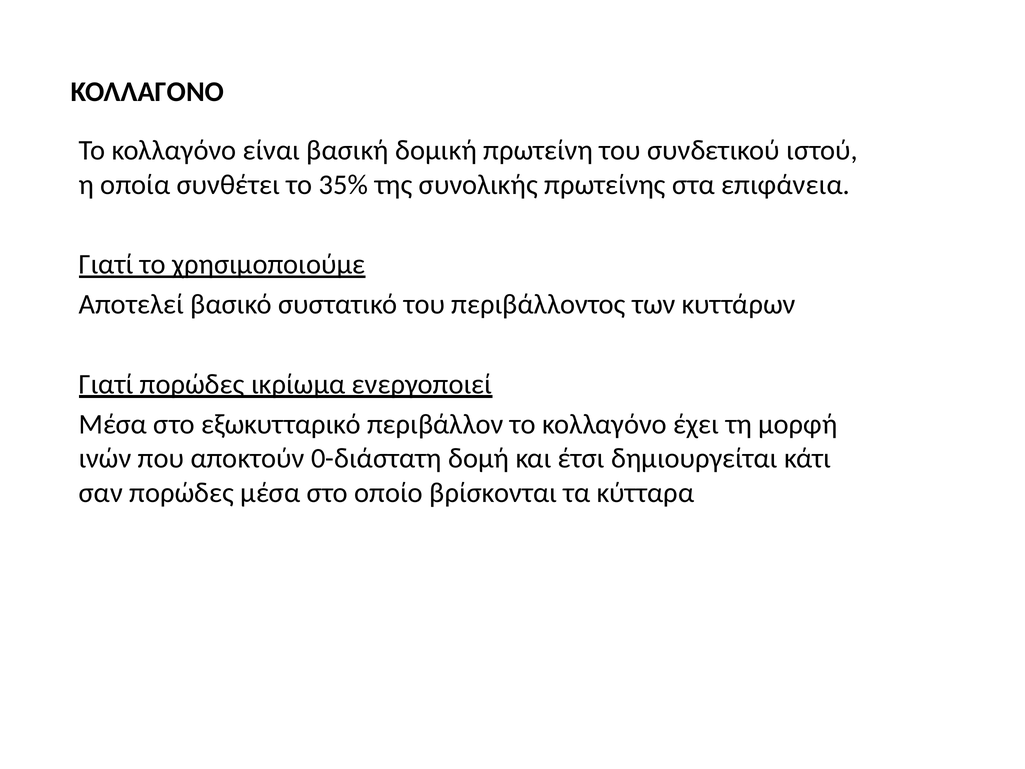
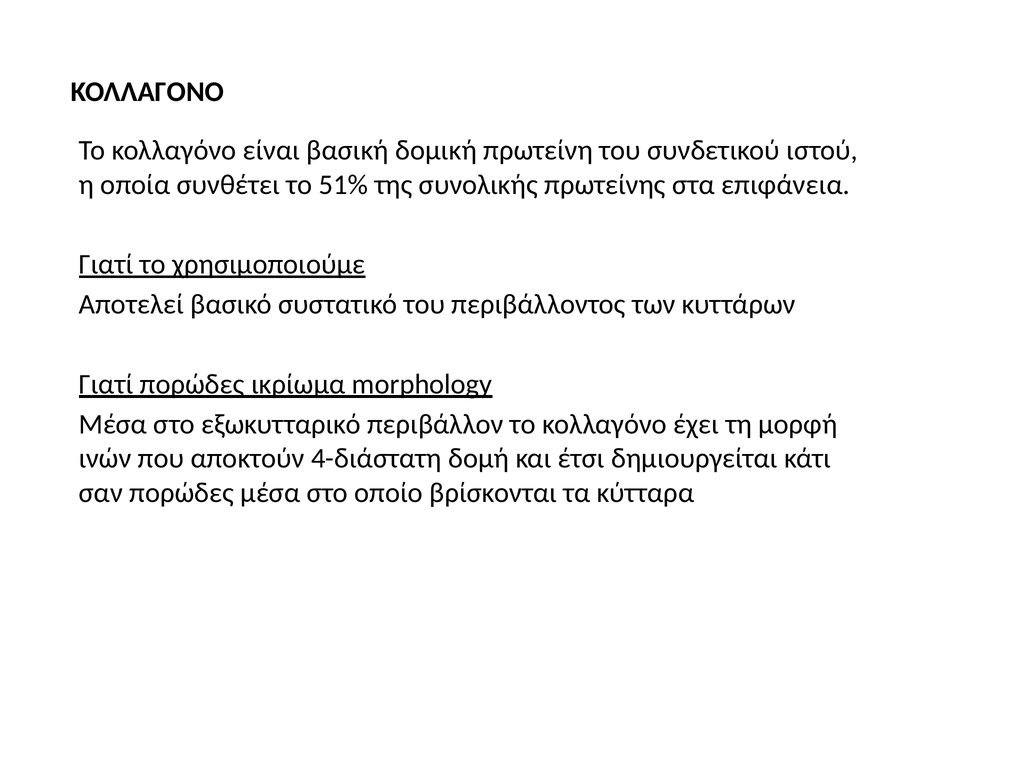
35%: 35% -> 51%
ενεργοποιεί: ενεργοποιεί -> morphology
0-διάστατη: 0-διάστατη -> 4-διάστατη
